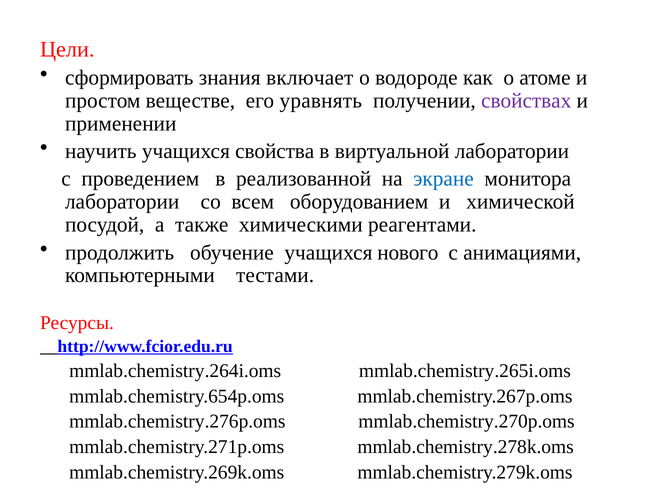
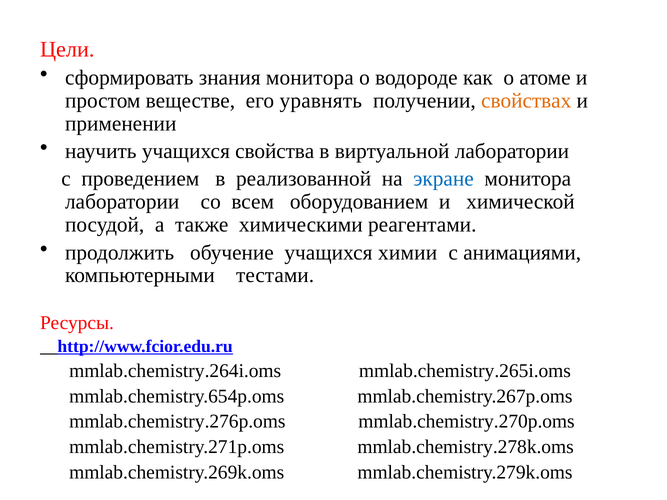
знания включает: включает -> монитора
свойствах colour: purple -> orange
нового: нового -> химии
